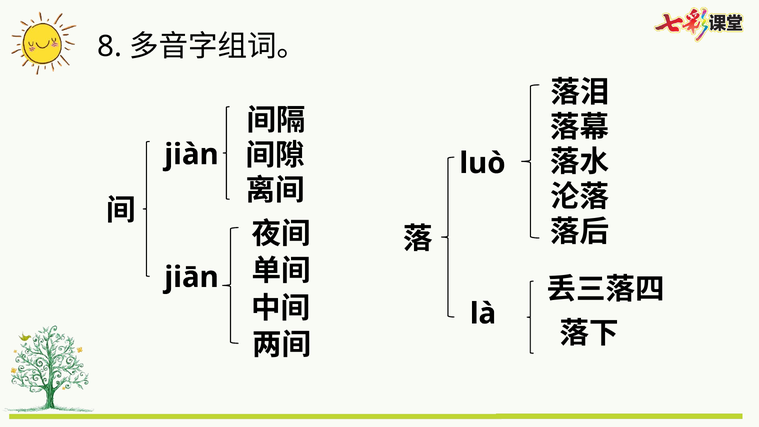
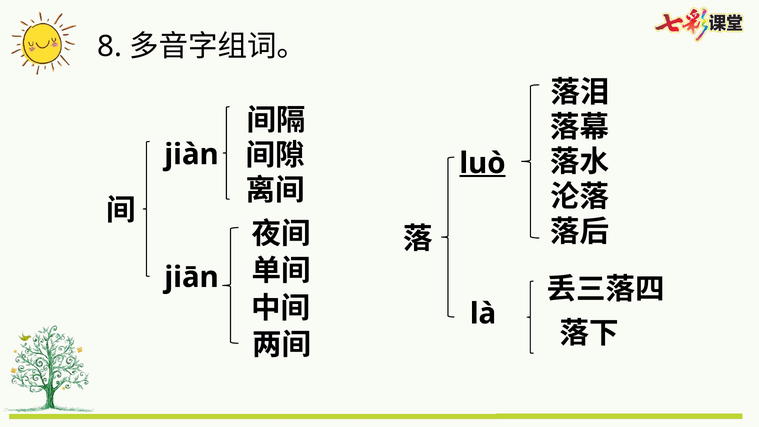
luò underline: none -> present
